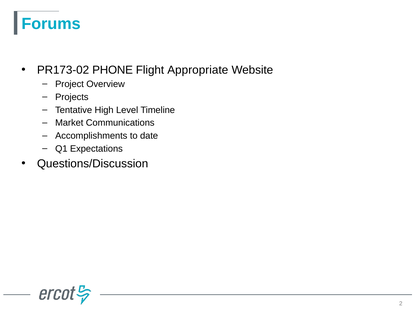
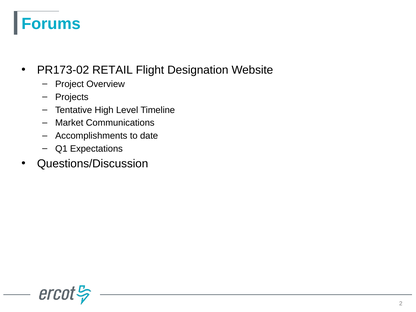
PHONE: PHONE -> RETAIL
Appropriate: Appropriate -> Designation
